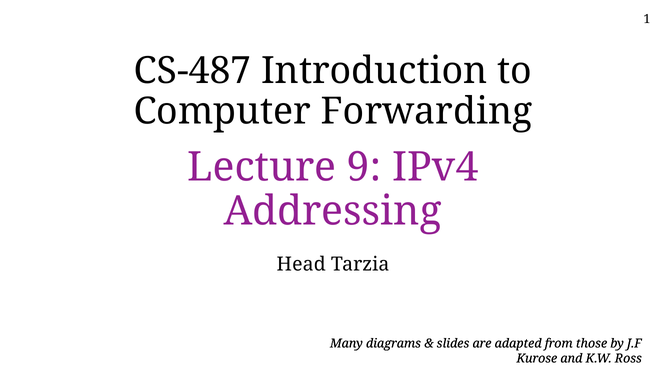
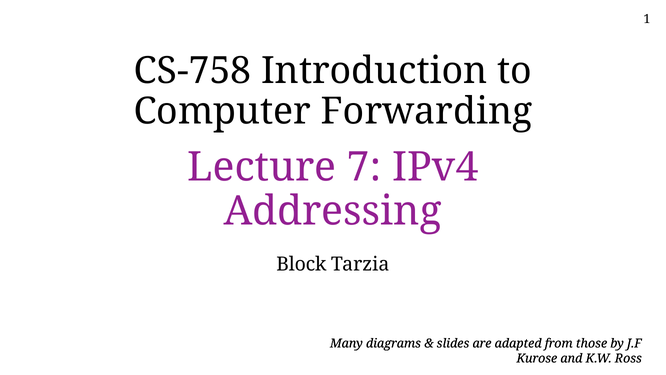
CS-487: CS-487 -> CS-758
9: 9 -> 7
Head: Head -> Block
